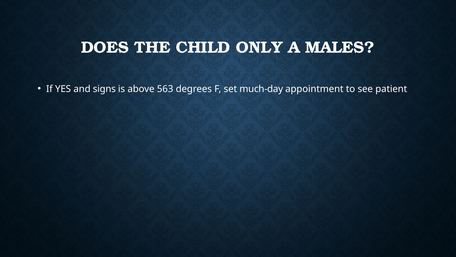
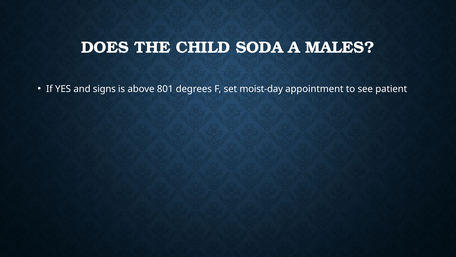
ONLY: ONLY -> SODA
563: 563 -> 801
much-day: much-day -> moist-day
